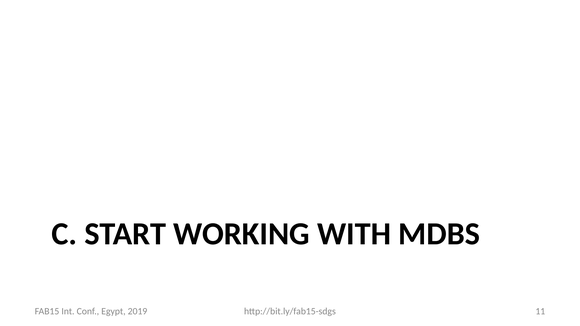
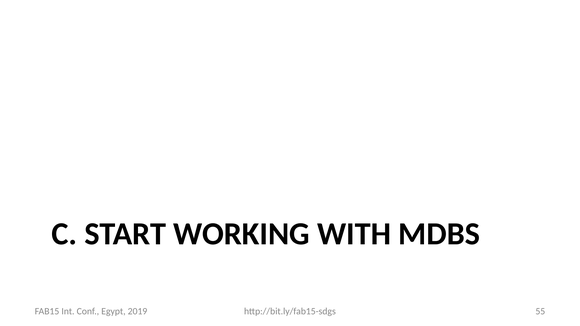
11: 11 -> 55
